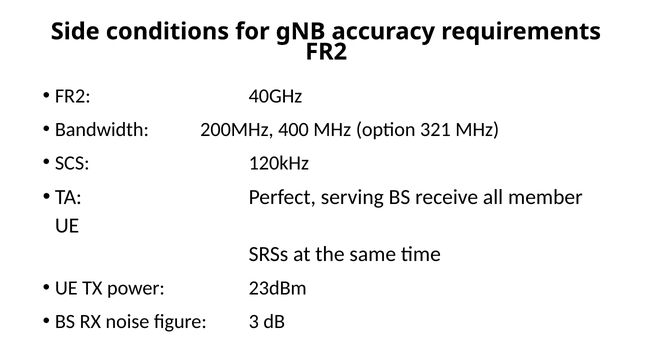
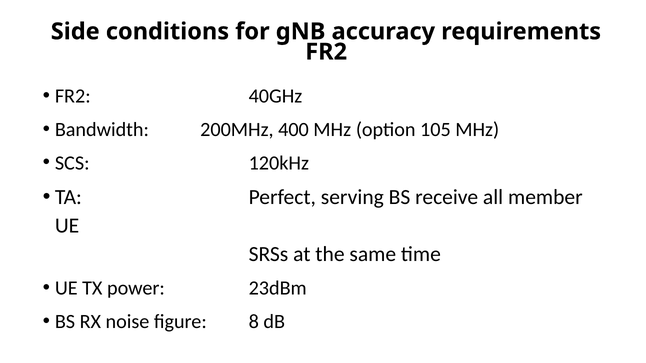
321: 321 -> 105
3: 3 -> 8
